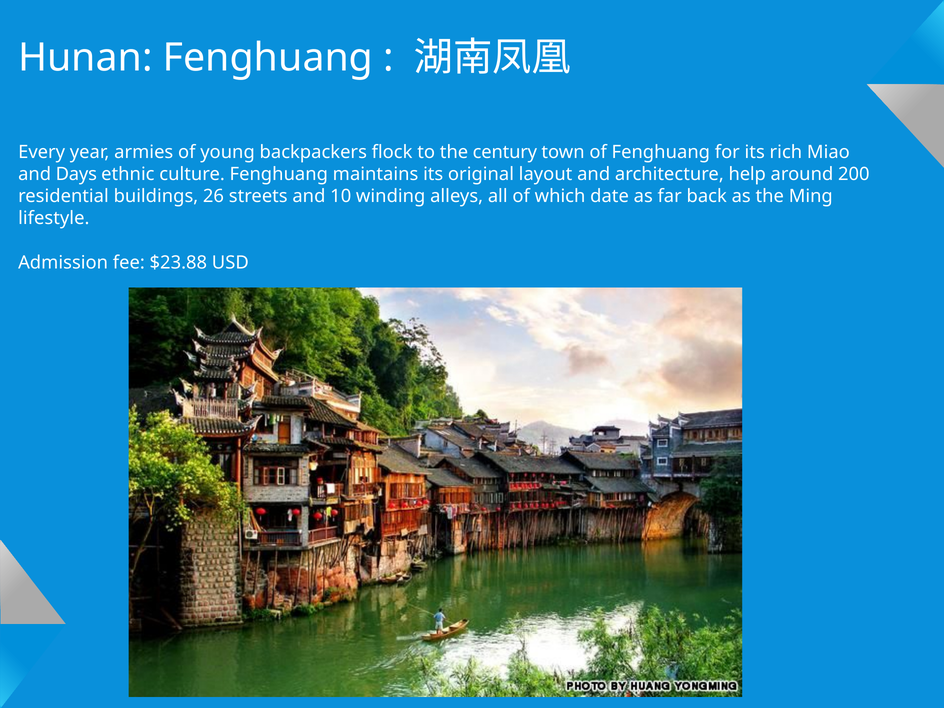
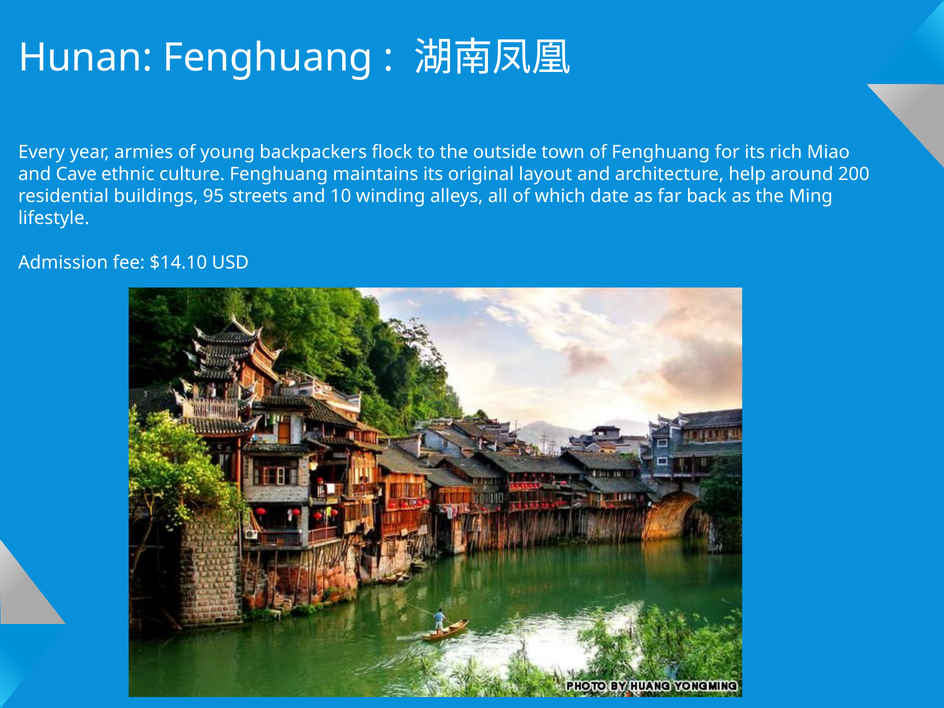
century: century -> outside
Days: Days -> Cave
26: 26 -> 95
$23.88: $23.88 -> $14.10
